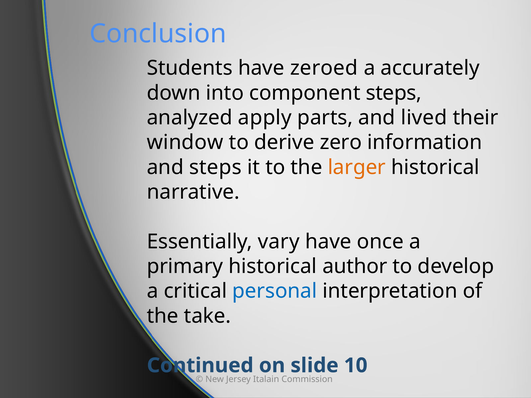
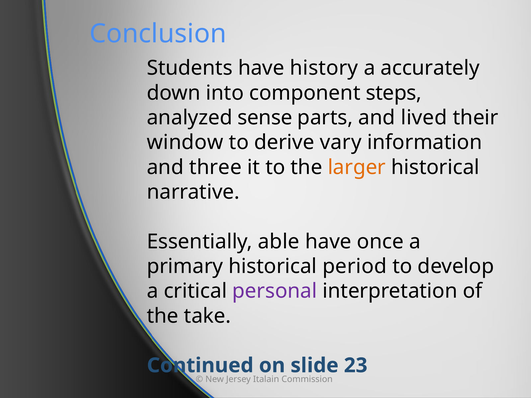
zeroed: zeroed -> history
apply: apply -> sense
zero: zero -> vary
and steps: steps -> three
vary: vary -> able
author: author -> period
personal colour: blue -> purple
10: 10 -> 23
